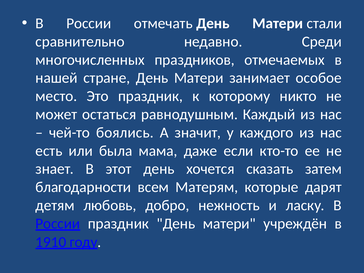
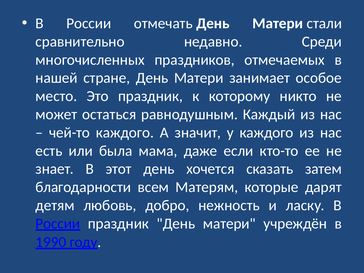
чей-то боялись: боялись -> каждого
1910: 1910 -> 1990
